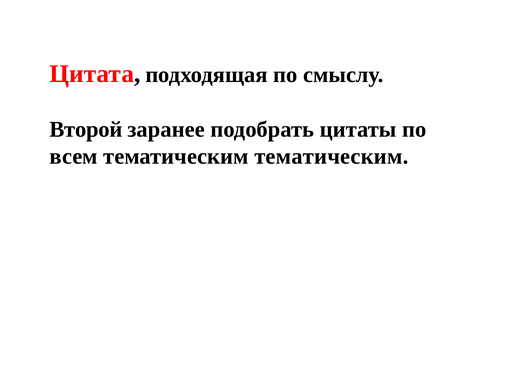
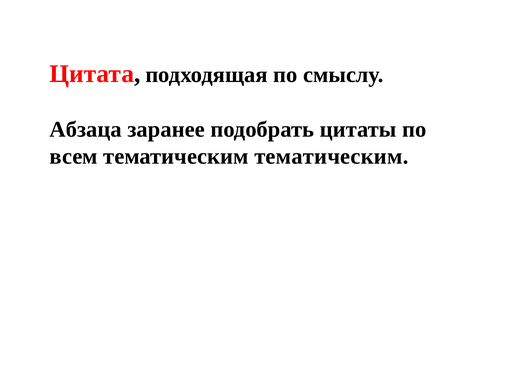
Второй: Второй -> Абзаца
